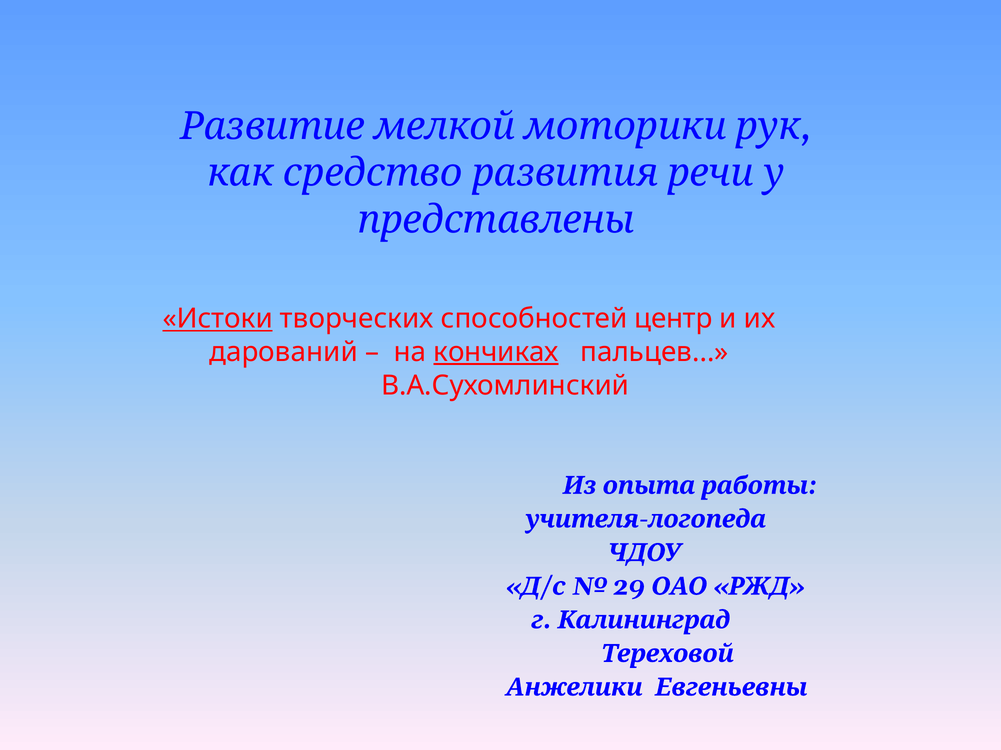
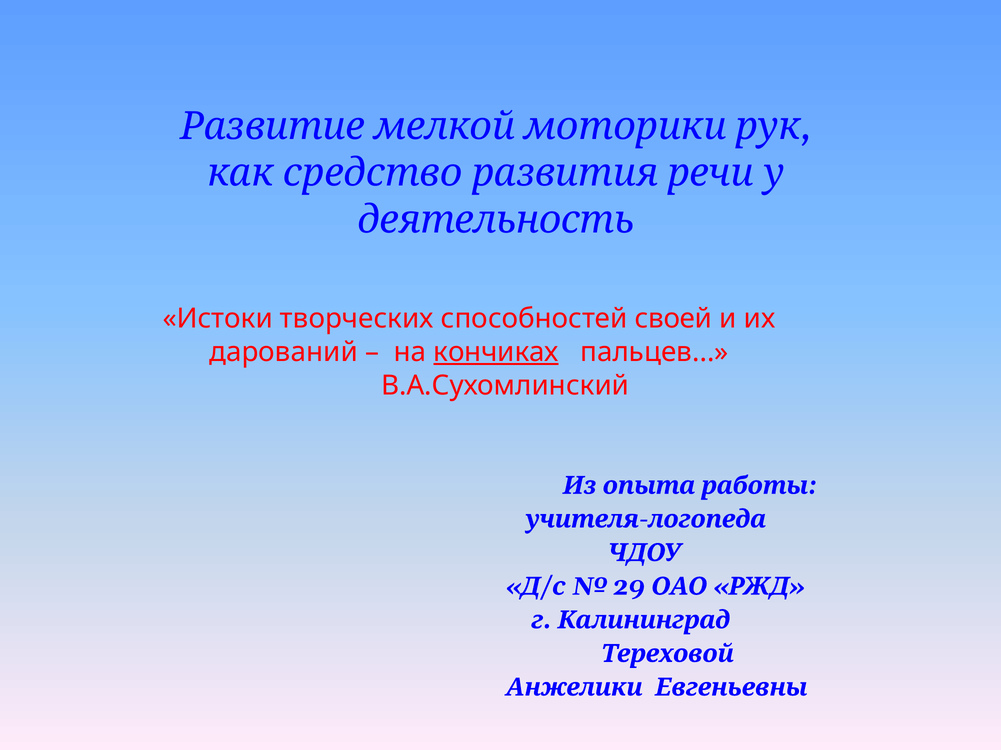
представлены: представлены -> деятельность
Истоки underline: present -> none
центр: центр -> своей
